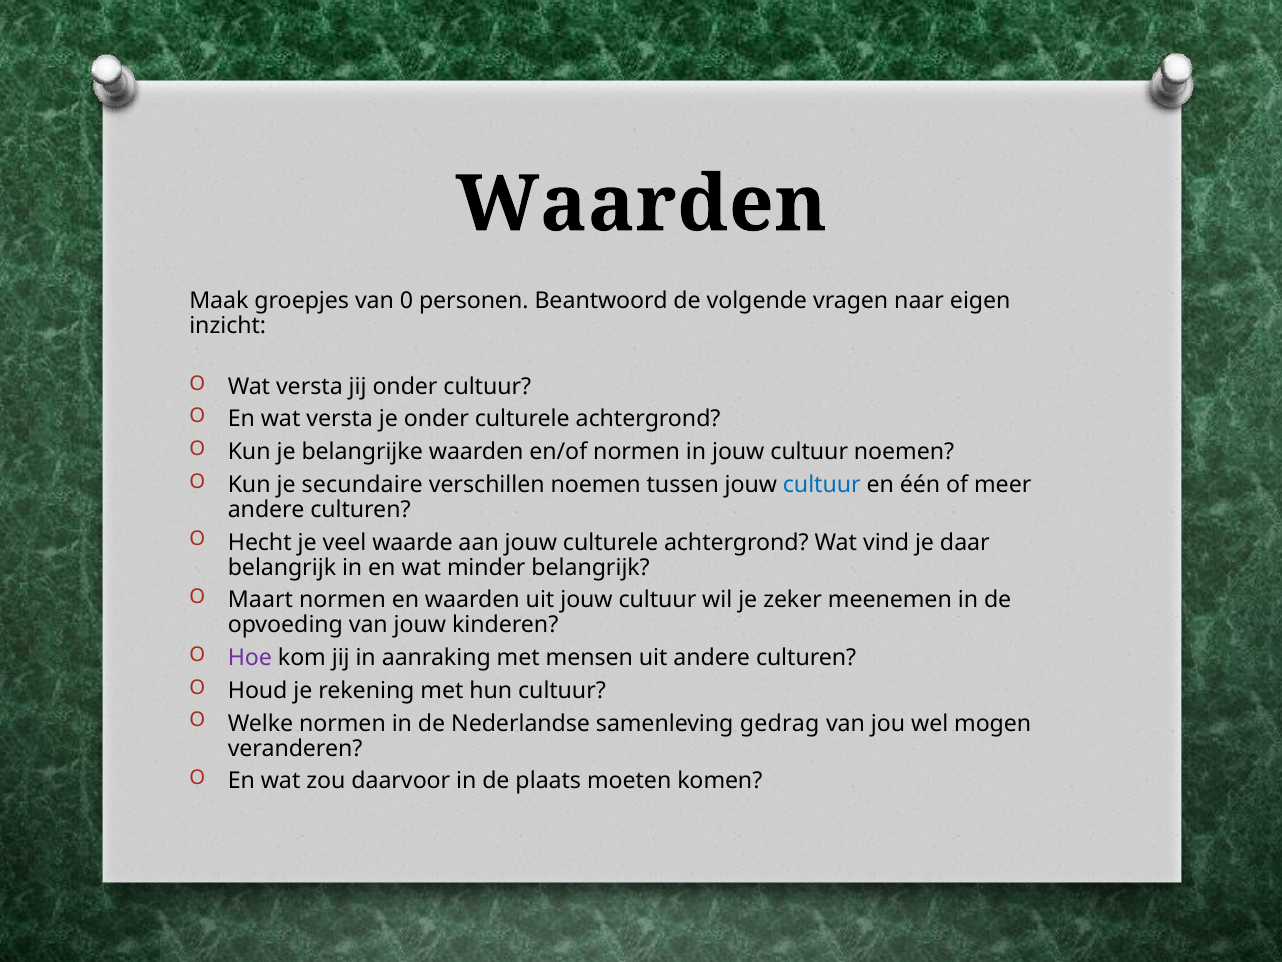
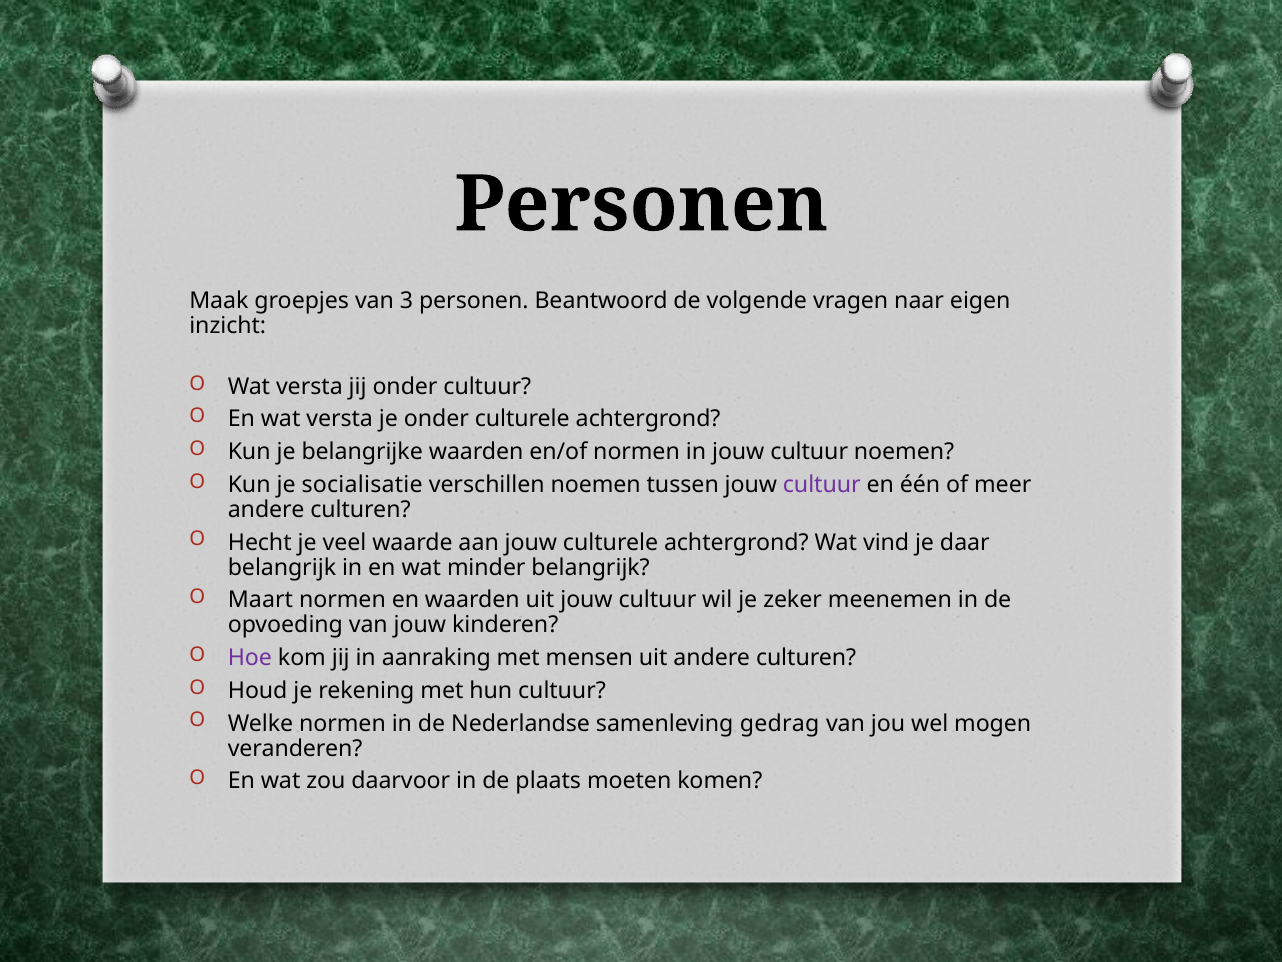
Waarden at (641, 204): Waarden -> Personen
0: 0 -> 3
secundaire: secundaire -> socialisatie
cultuur at (822, 484) colour: blue -> purple
